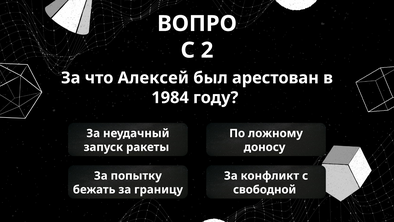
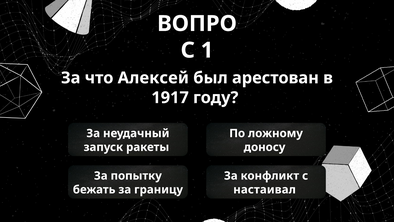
2: 2 -> 1
1984: 1984 -> 1917
свободной: свободной -> настаивал
